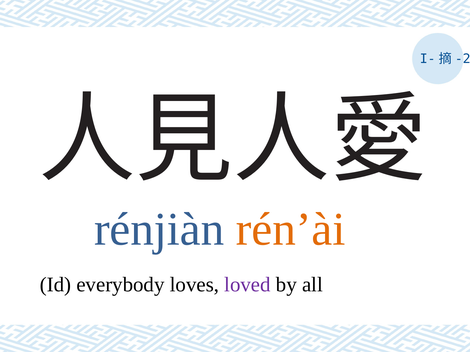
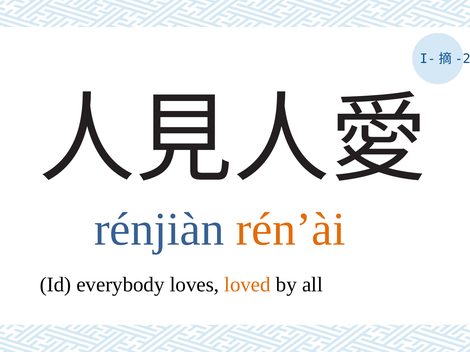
loved colour: purple -> orange
